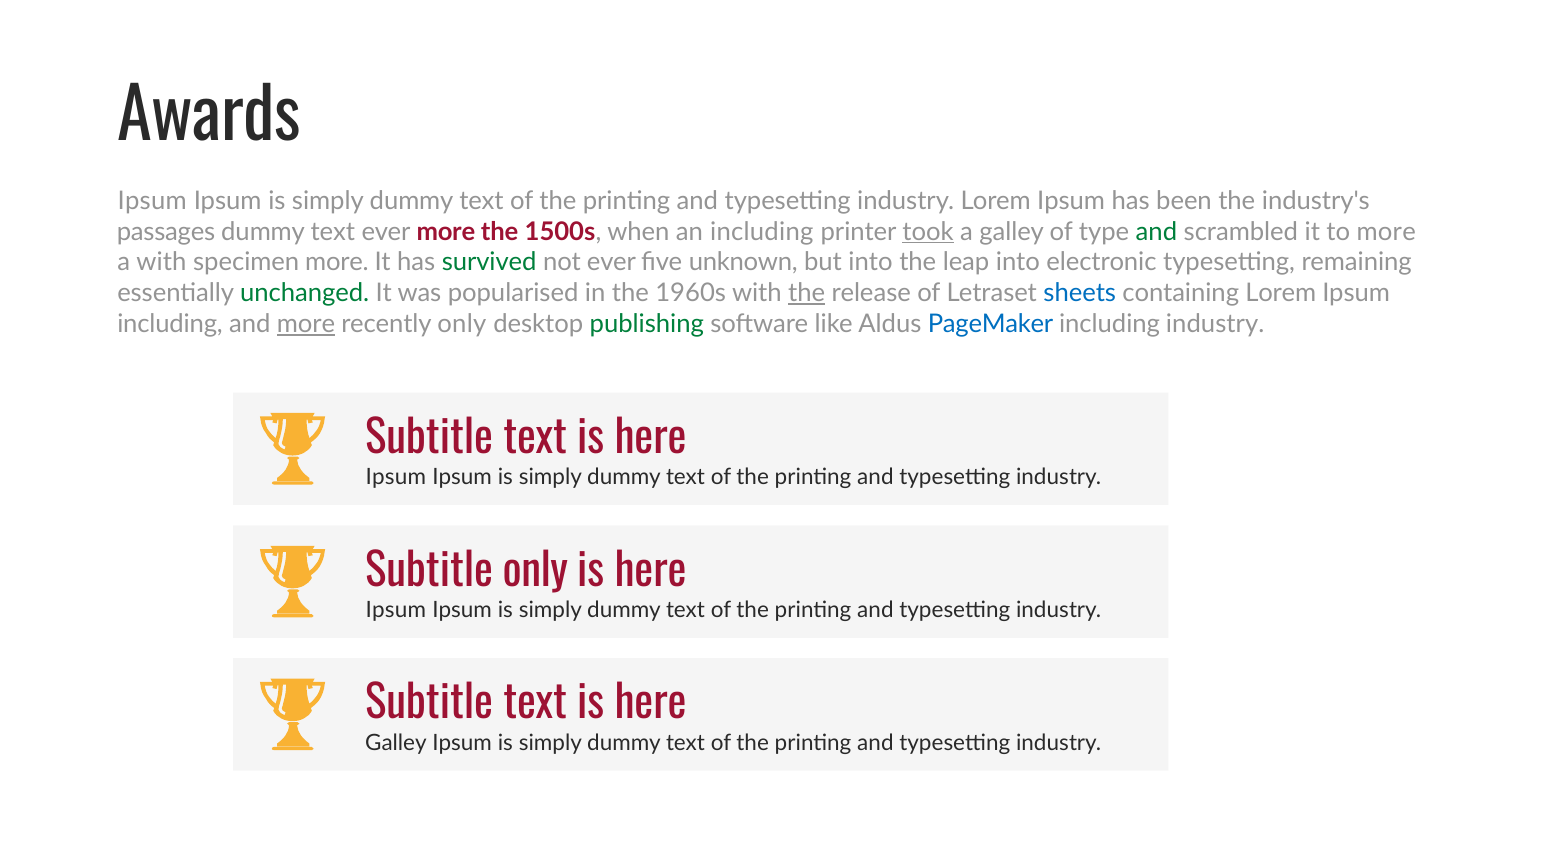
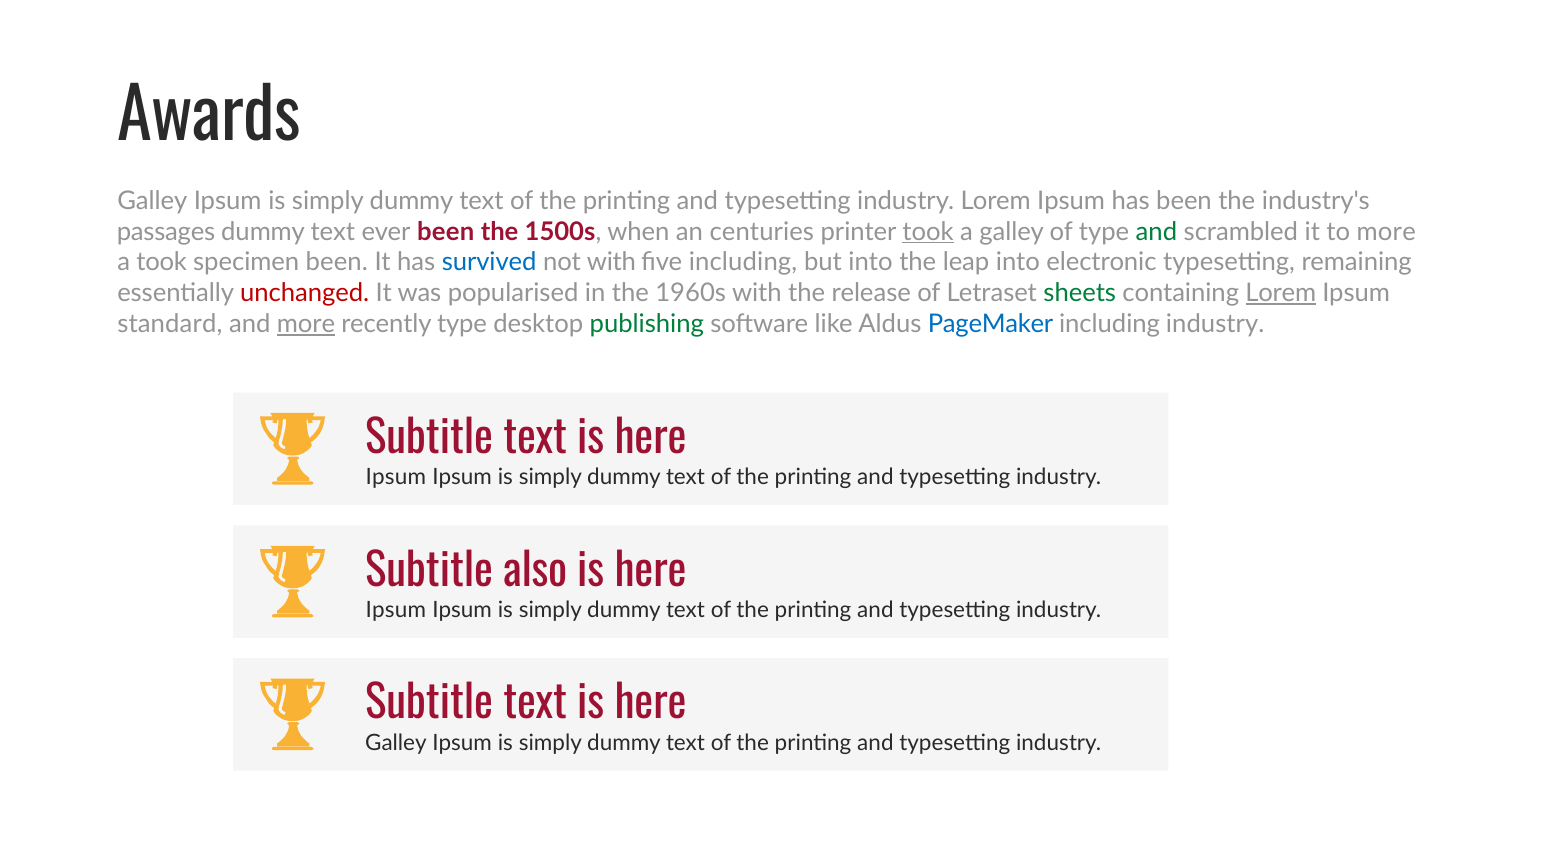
Ipsum at (152, 201): Ipsum -> Galley
ever more: more -> been
an including: including -> centuries
a with: with -> took
specimen more: more -> been
survived colour: green -> blue
not ever: ever -> with
five unknown: unknown -> including
unchanged colour: green -> red
the at (807, 293) underline: present -> none
sheets colour: blue -> green
Lorem at (1281, 293) underline: none -> present
including at (170, 324): including -> standard
recently only: only -> type
Subtitle only: only -> also
